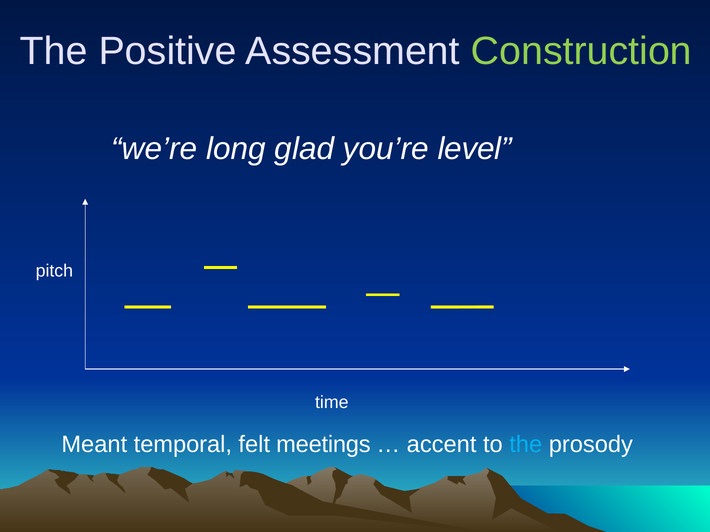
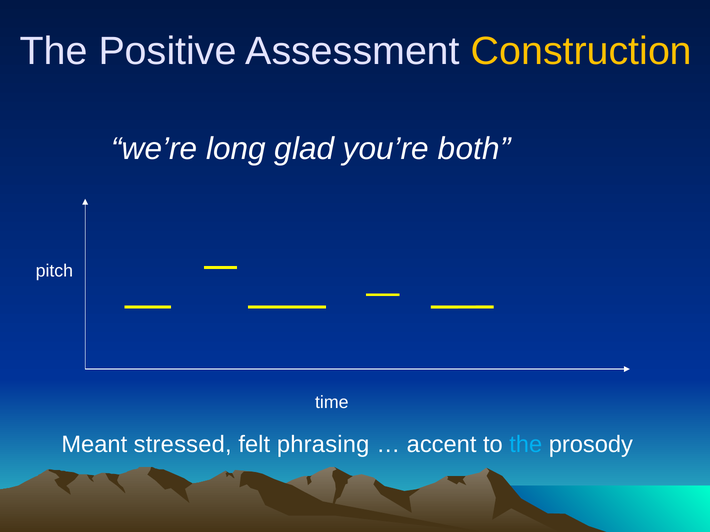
Construction colour: light green -> yellow
level: level -> both
temporal: temporal -> stressed
meetings: meetings -> phrasing
